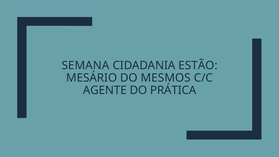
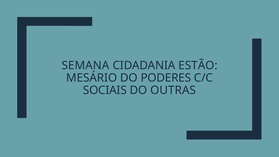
MESMOS: MESMOS -> PODERES
AGENTE: AGENTE -> SOCIAIS
PRÁTICA: PRÁTICA -> OUTRAS
